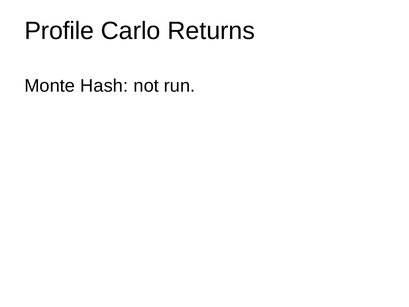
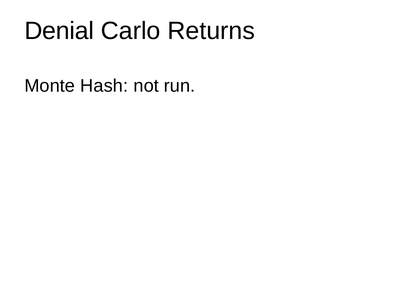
Profile: Profile -> Denial
